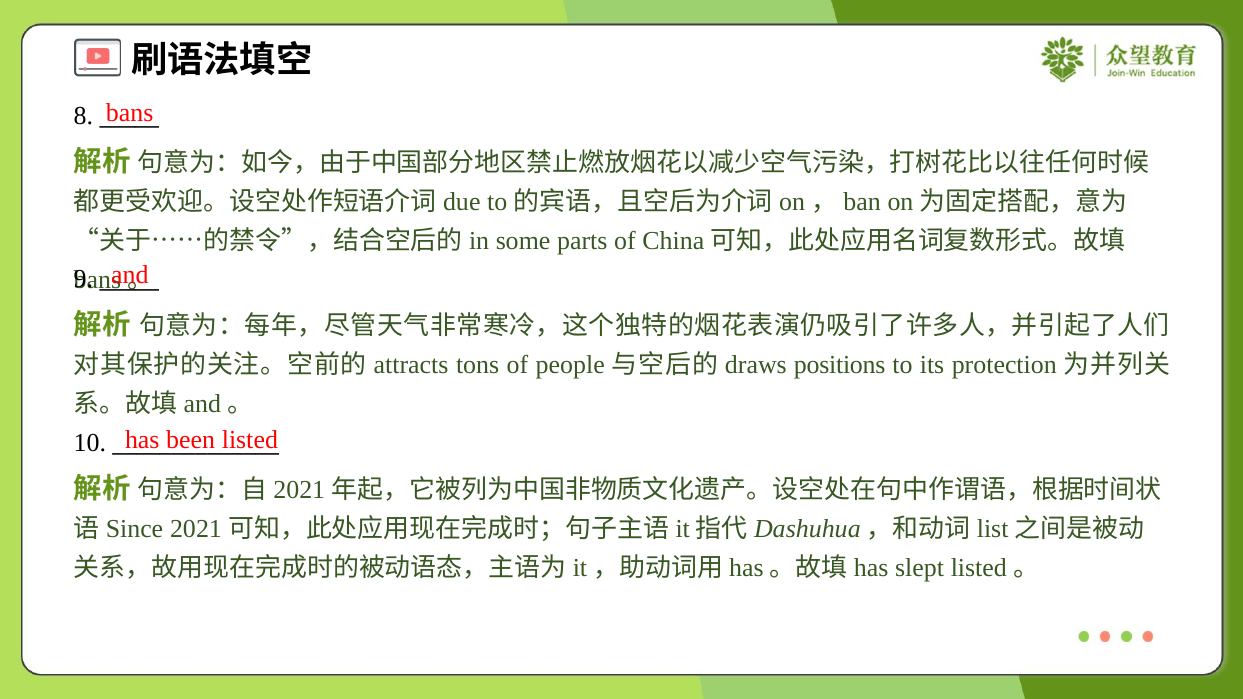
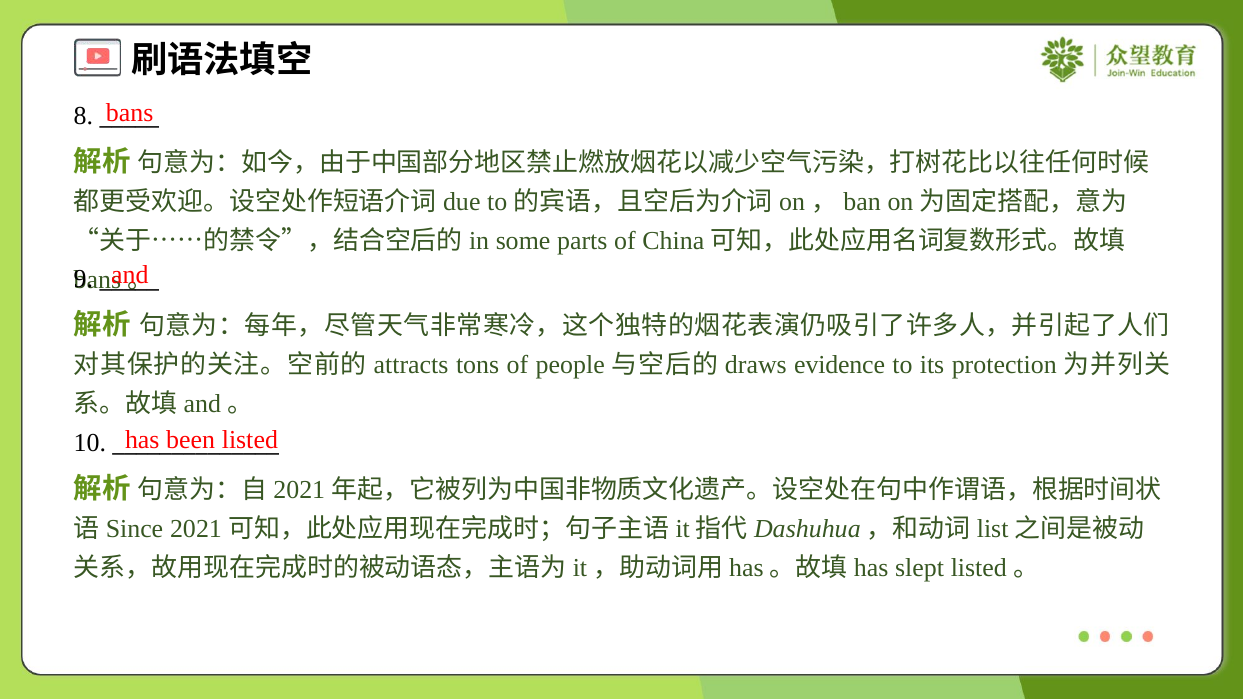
positions: positions -> evidence
